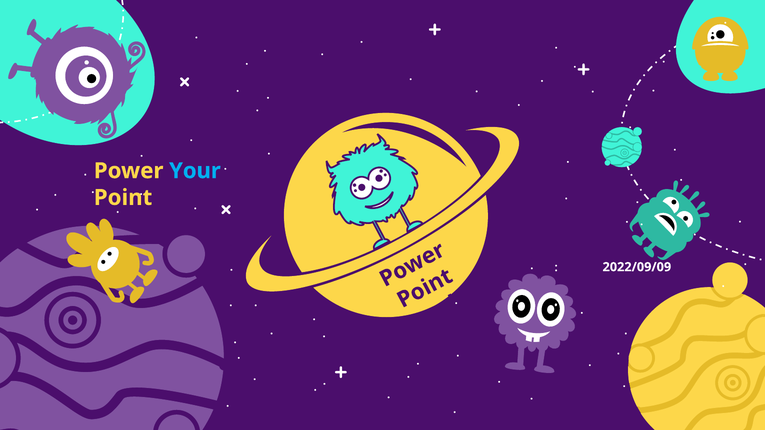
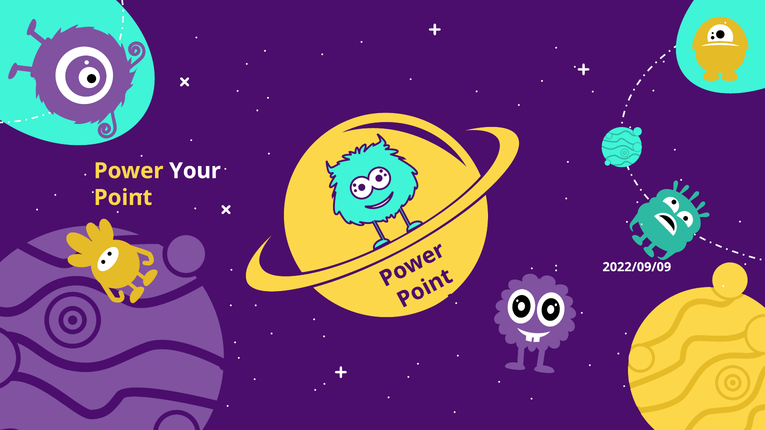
Your colour: light blue -> white
